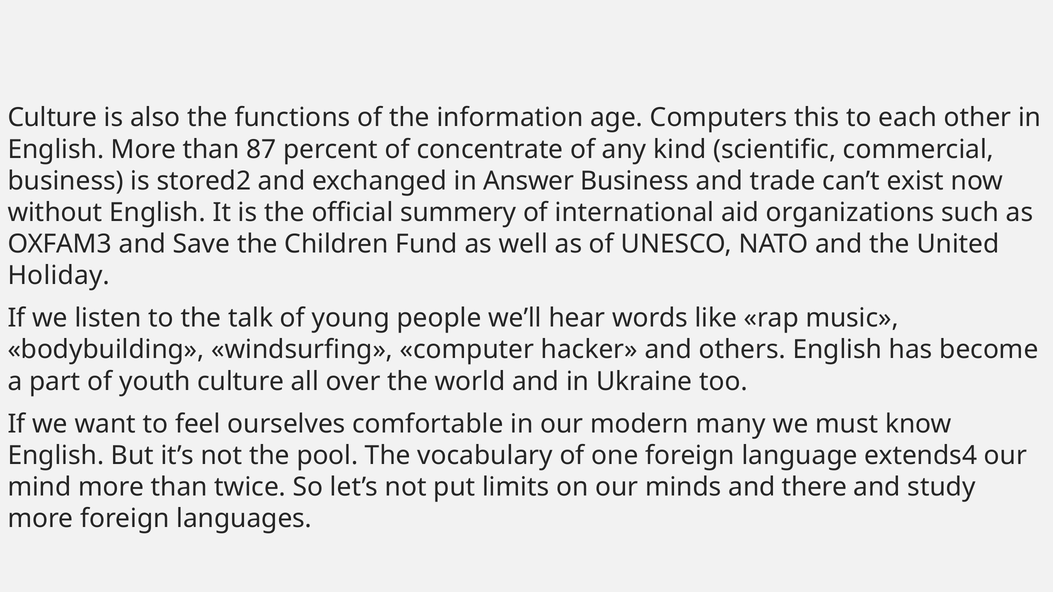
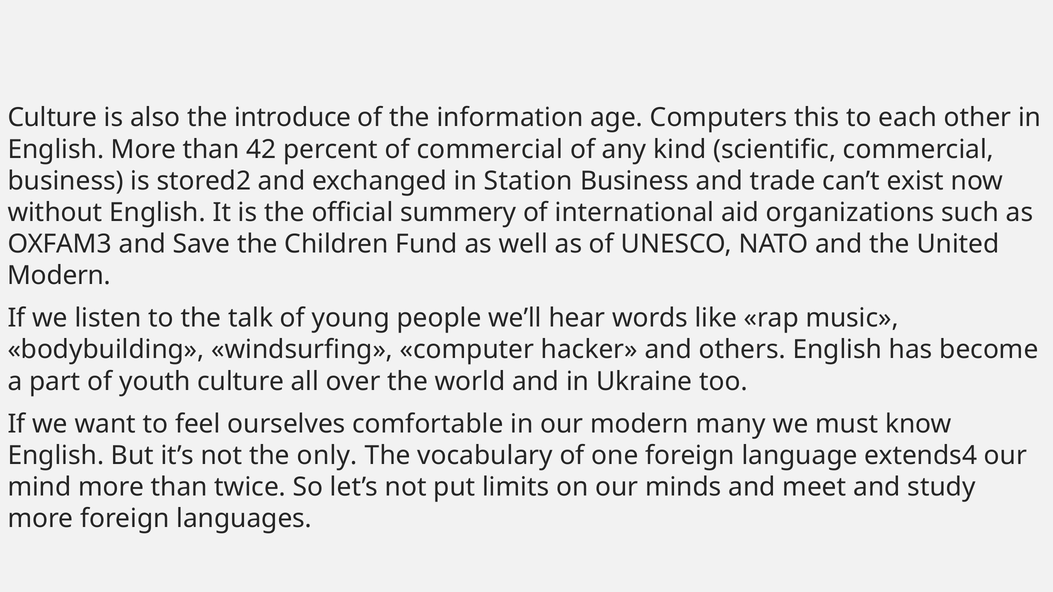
functions: functions -> introduce
87: 87 -> 42
of concentrate: concentrate -> commercial
Answer: Answer -> Station
Holiday at (59, 276): Holiday -> Modern
pool: pool -> only
there: there -> meet
